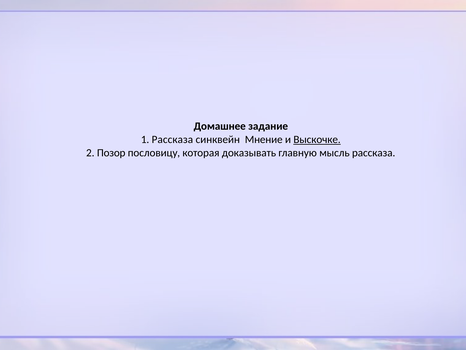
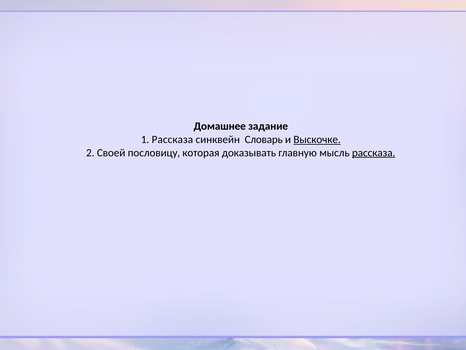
Мнение: Мнение -> Словарь
Позор: Позор -> Своей
рассказа at (374, 153) underline: none -> present
